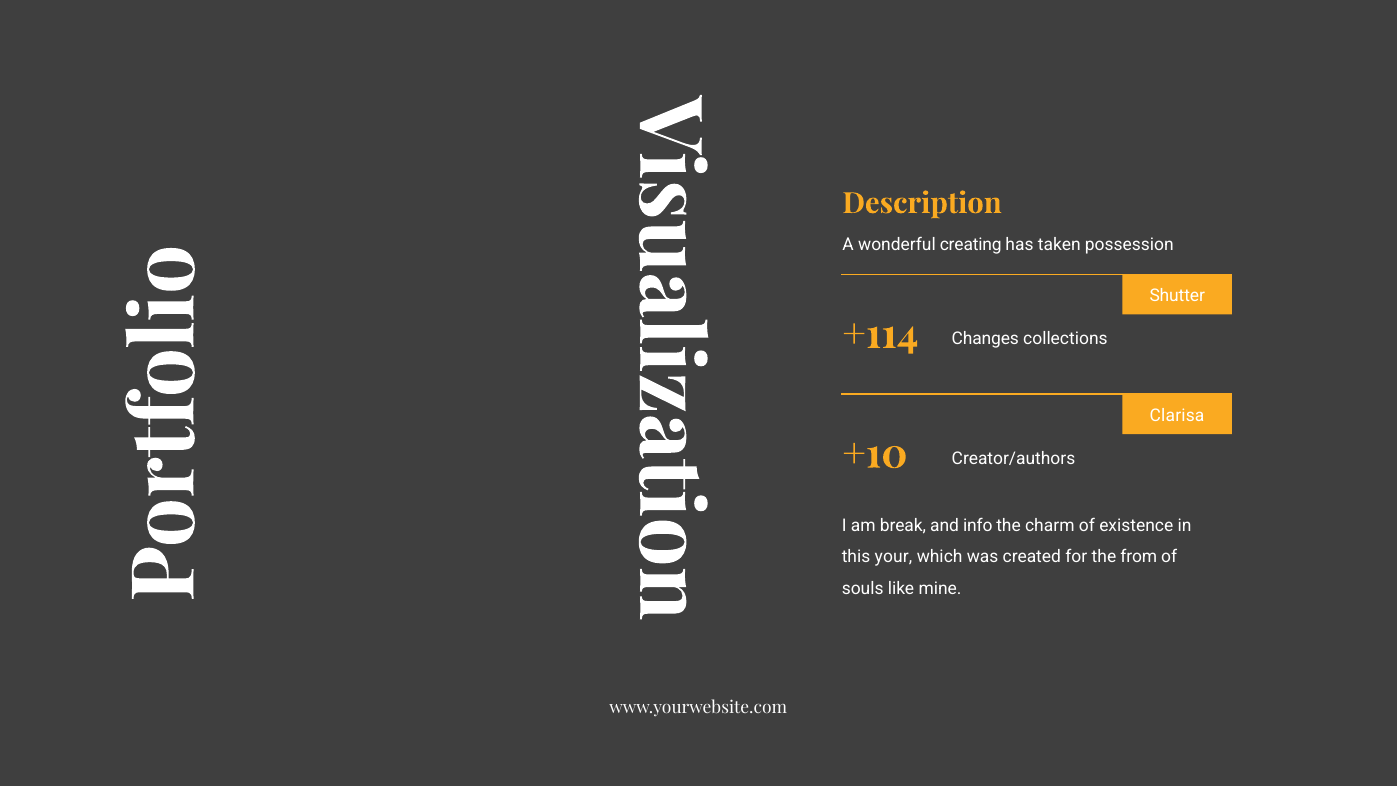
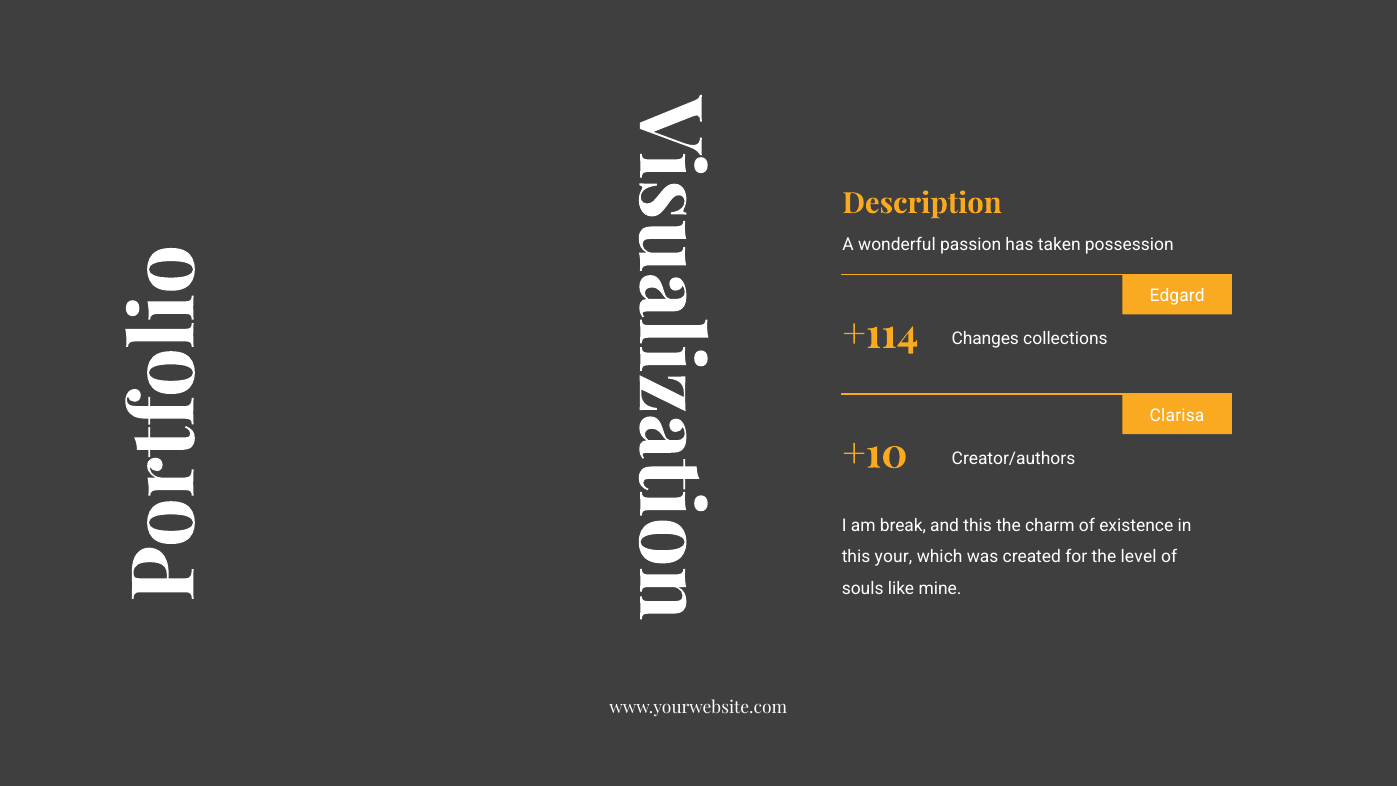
creating: creating -> passion
Shutter: Shutter -> Edgard
and info: info -> this
from: from -> level
